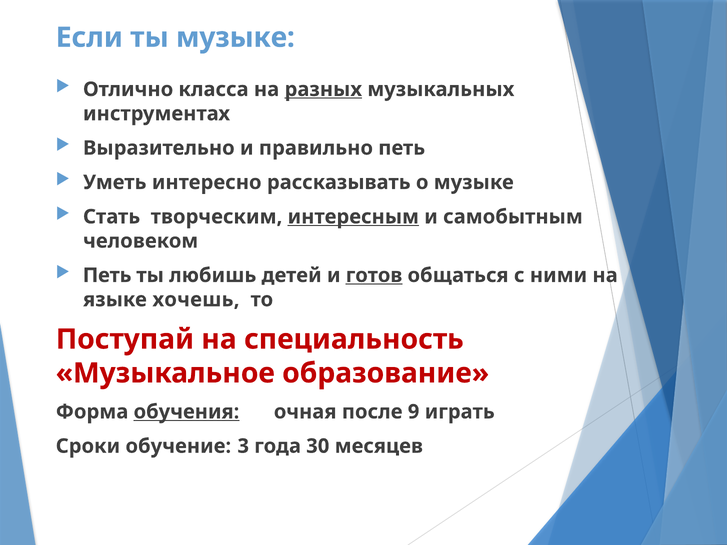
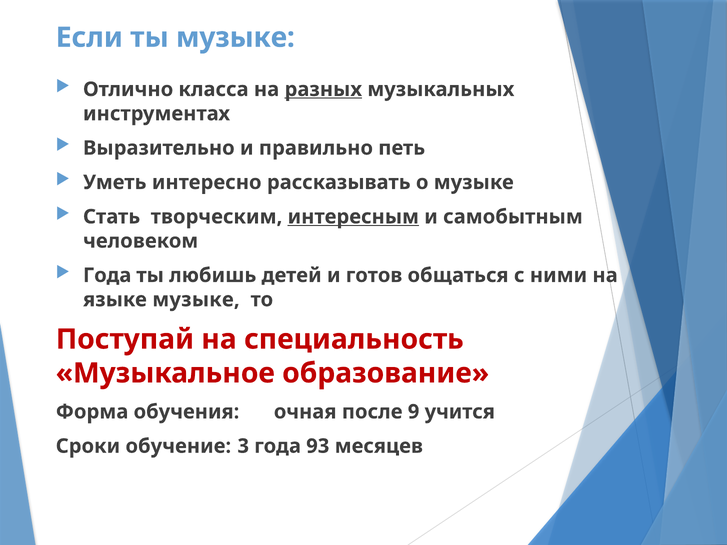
Петь at (107, 275): Петь -> Года
готов underline: present -> none
языке хочешь: хочешь -> музыке
обучения underline: present -> none
играть: играть -> учится
30: 30 -> 93
